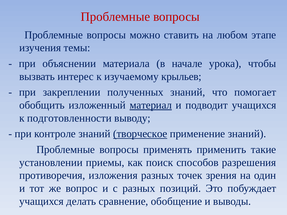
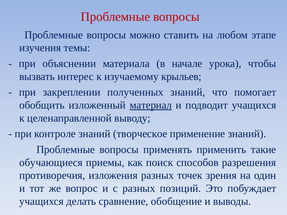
подготовленности: подготовленности -> целенаправленной
творческое underline: present -> none
установлении: установлении -> обучающиеся
